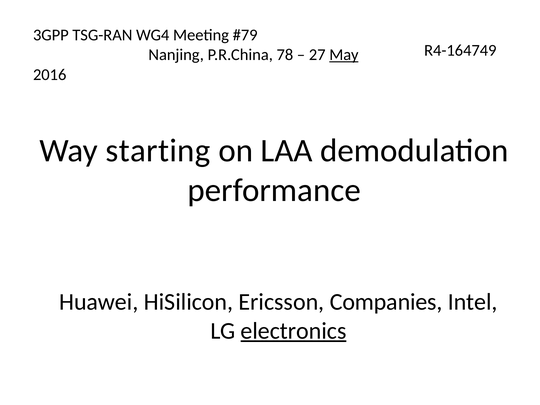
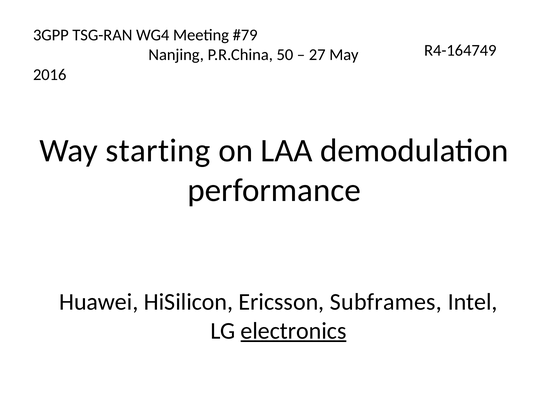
78: 78 -> 50
May underline: present -> none
Companies: Companies -> Subframes
